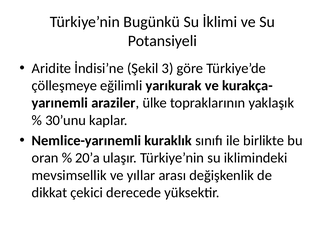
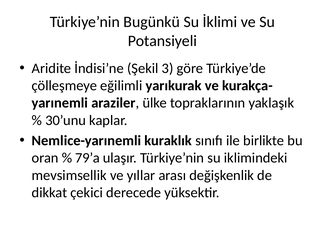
20’a: 20’a -> 79’a
